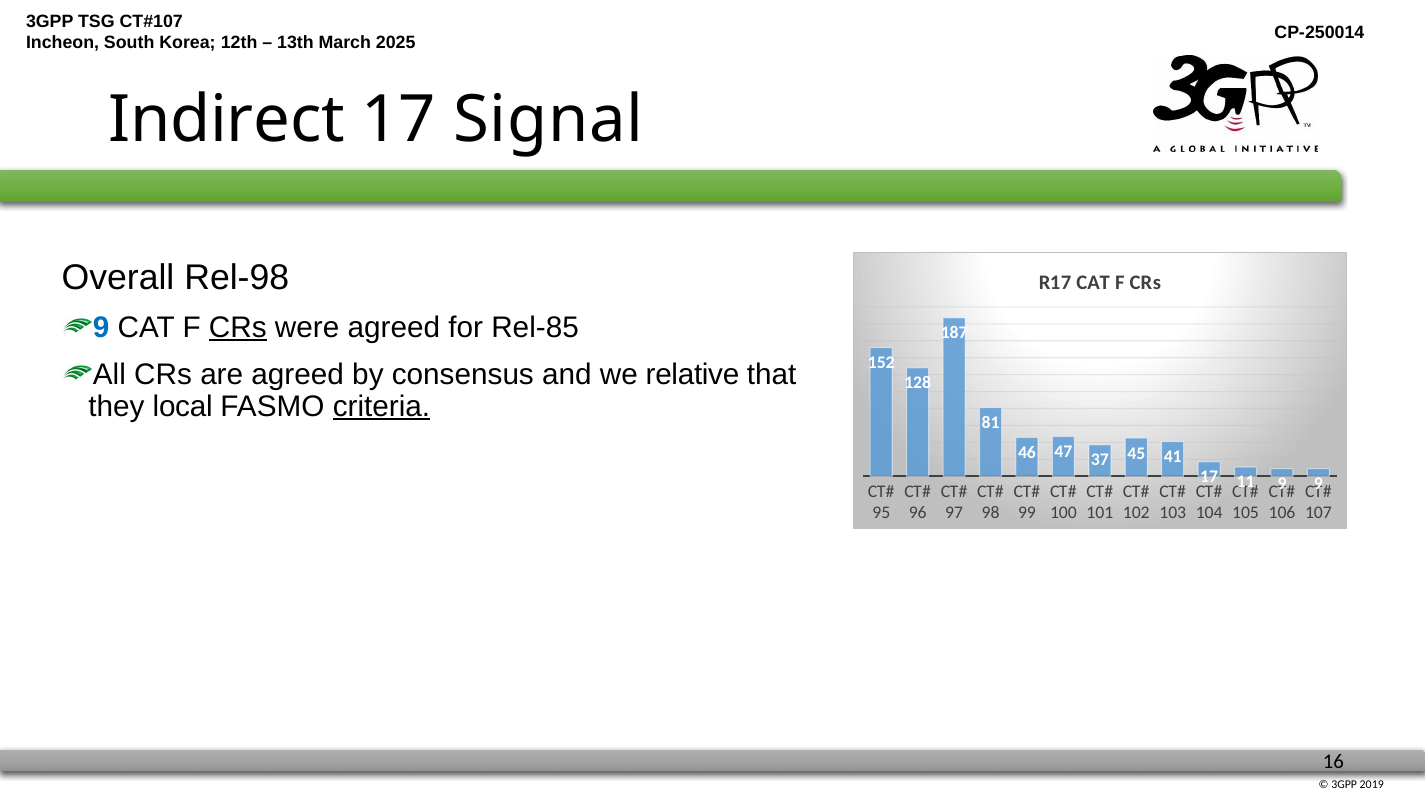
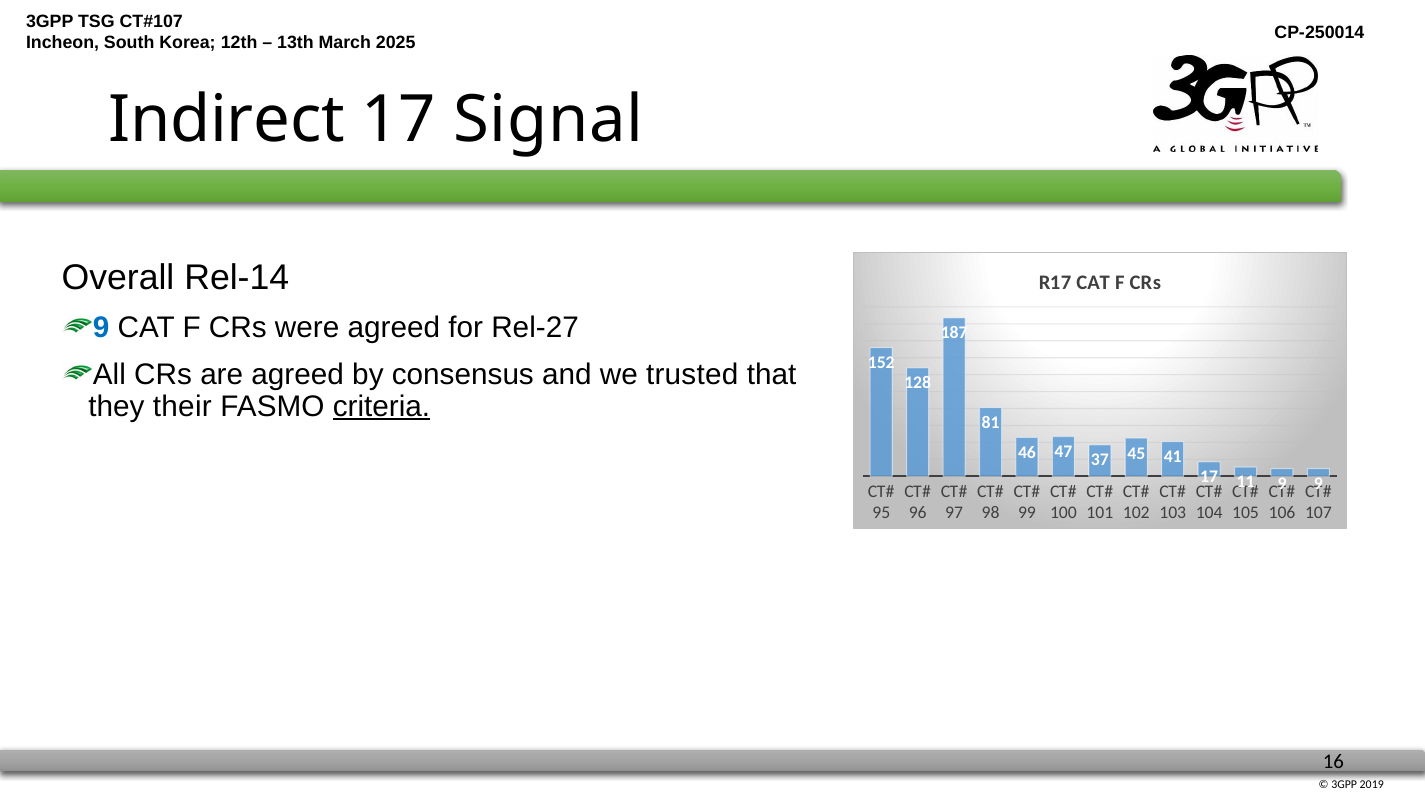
Rel-98: Rel-98 -> Rel-14
CRs at (238, 327) underline: present -> none
Rel-85: Rel-85 -> Rel-27
relative: relative -> trusted
local: local -> their
